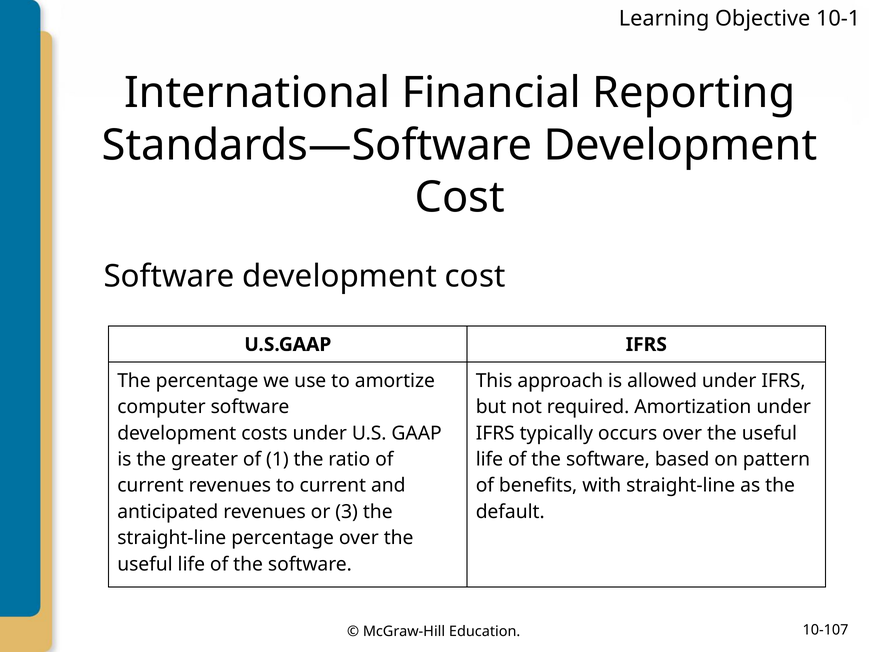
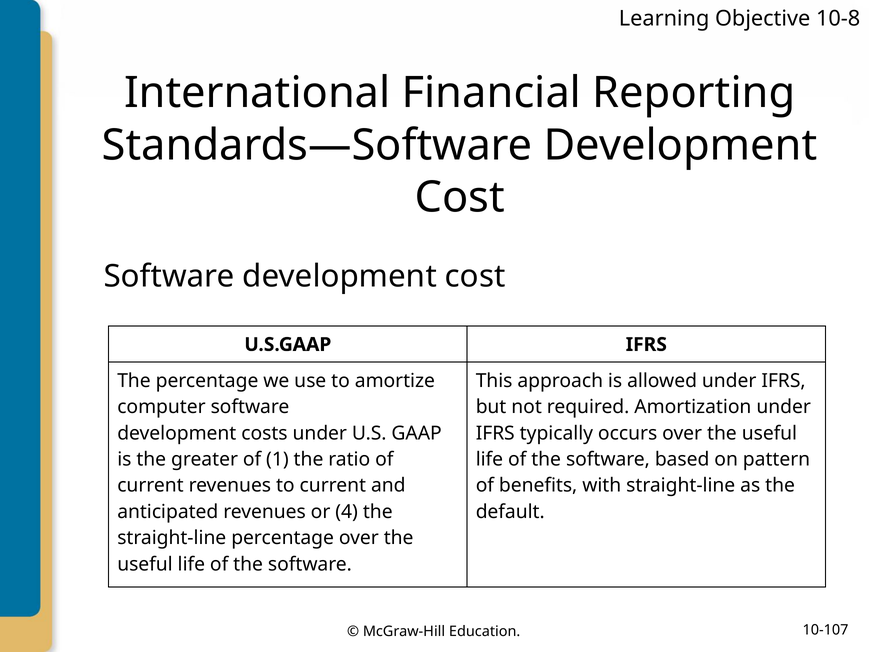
10-1: 10-1 -> 10-8
3: 3 -> 4
